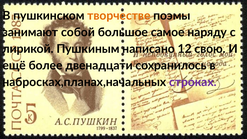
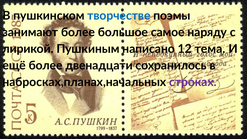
творчестве colour: orange -> blue
занимают собой: собой -> более
свою: свою -> тема
